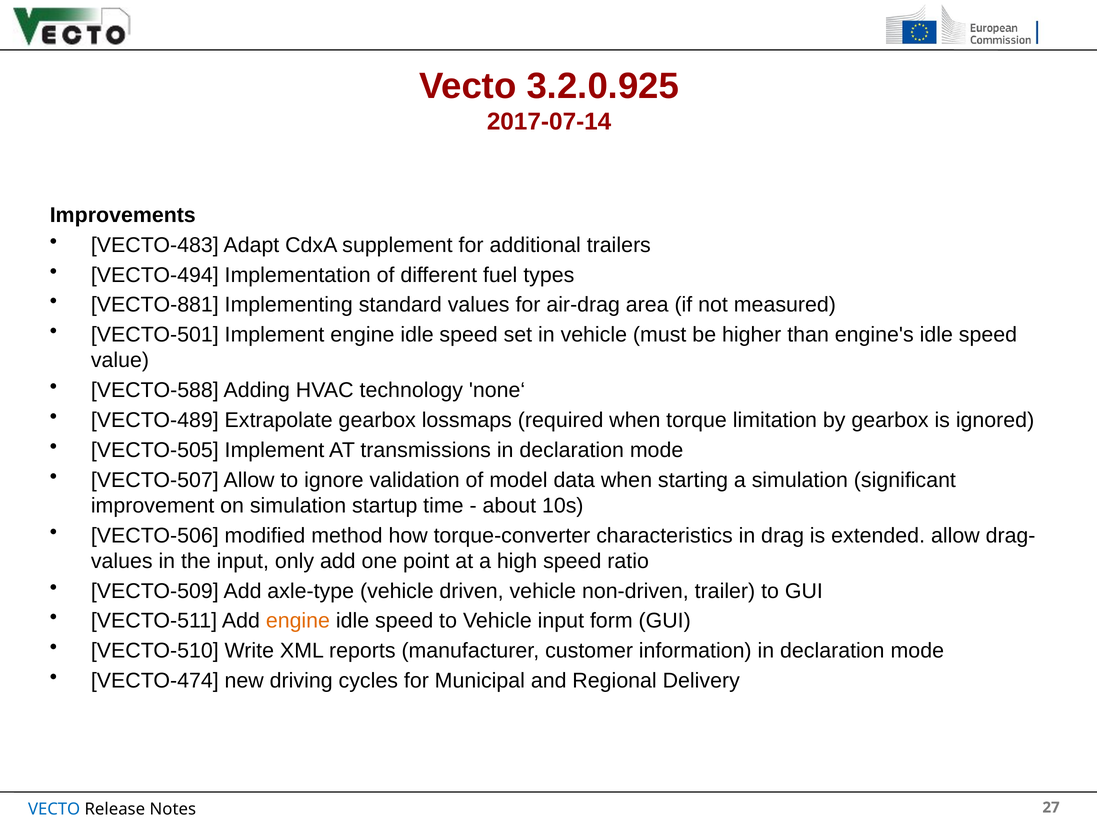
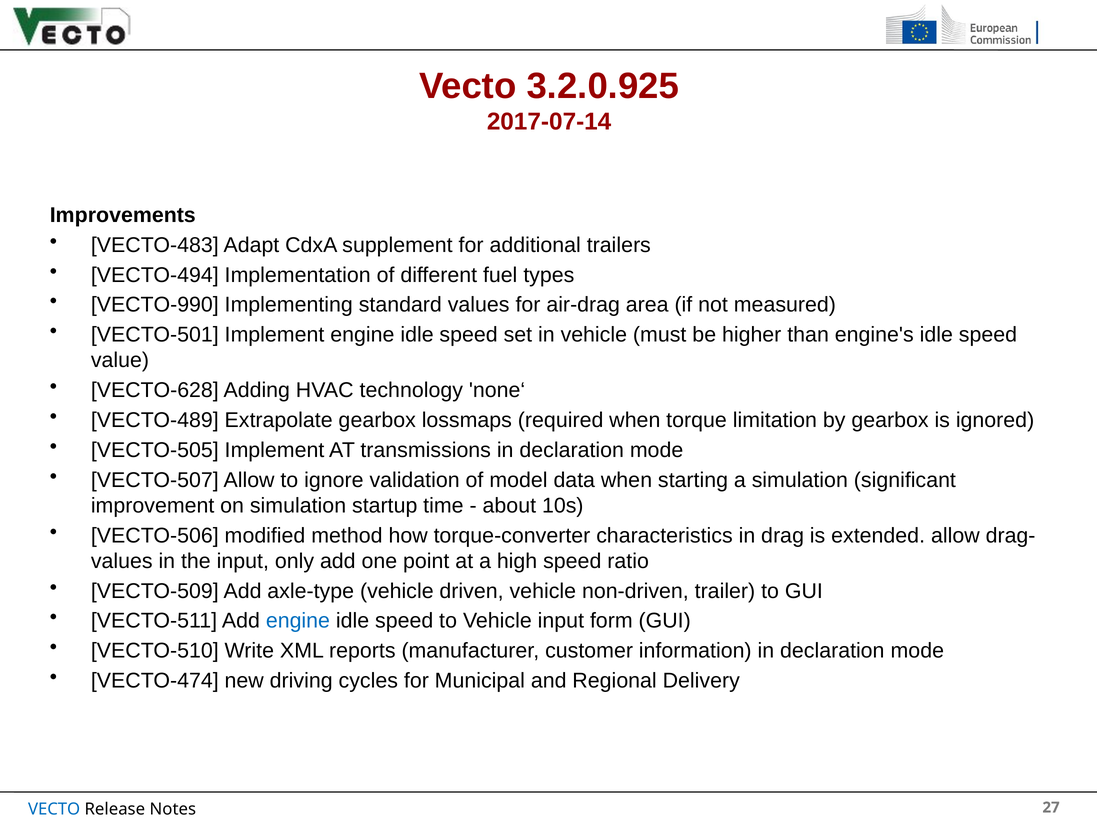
VECTO-881: VECTO-881 -> VECTO-990
VECTO-588: VECTO-588 -> VECTO-628
engine at (298, 621) colour: orange -> blue
